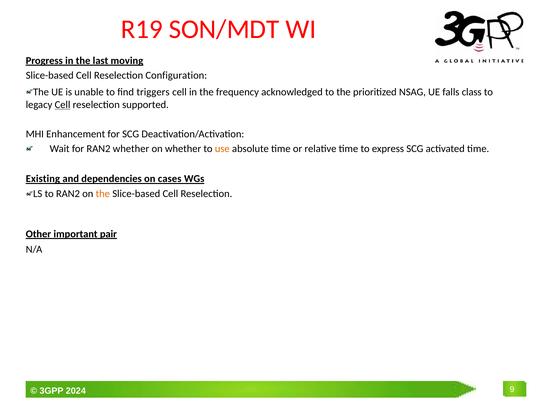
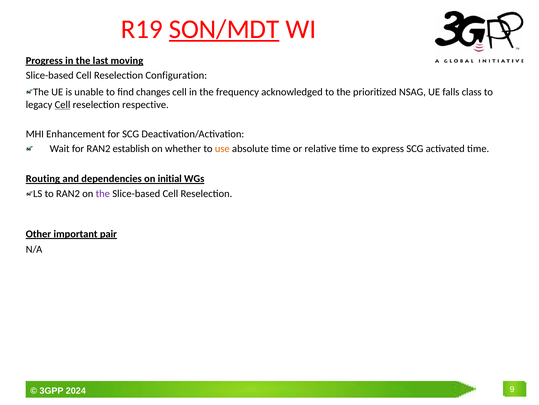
SON/MDT underline: none -> present
triggers: triggers -> changes
supported: supported -> respective
RAN2 whether: whether -> establish
Existing: Existing -> Routing
cases: cases -> initial
the at (103, 193) colour: orange -> purple
